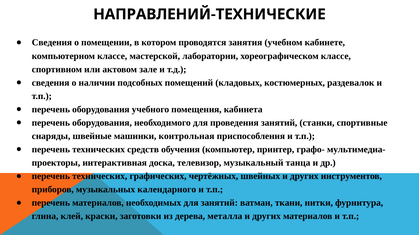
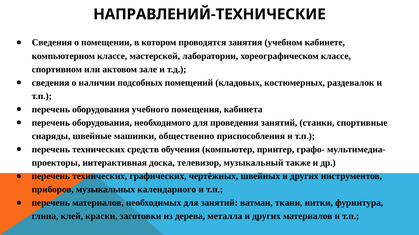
контрольная: контрольная -> общественно
танца: танца -> также
